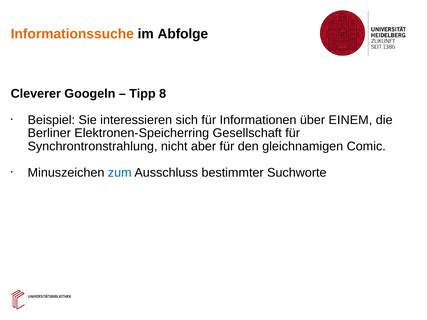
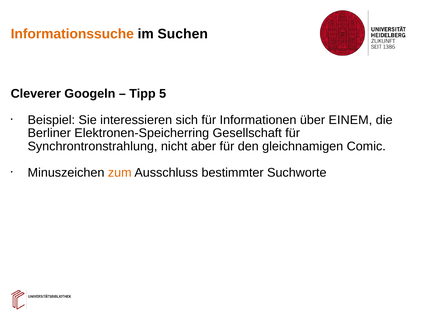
Abfolge: Abfolge -> Suchen
8: 8 -> 5
zum colour: blue -> orange
